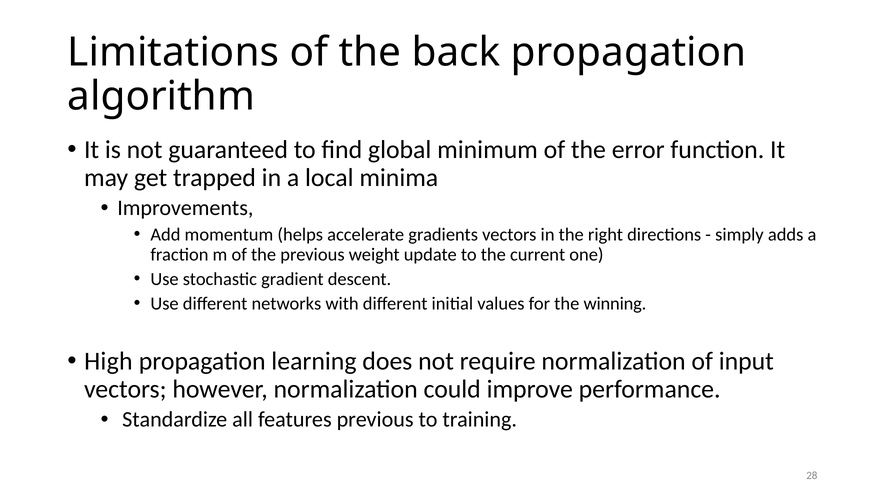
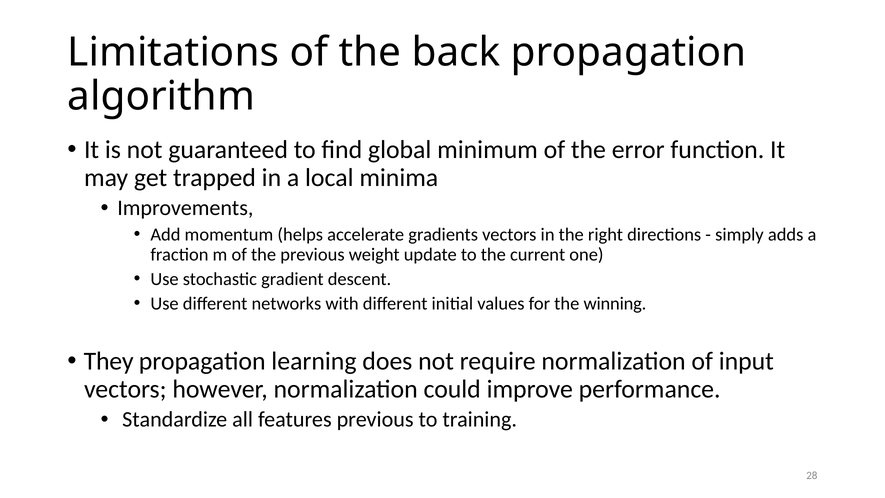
High: High -> They
